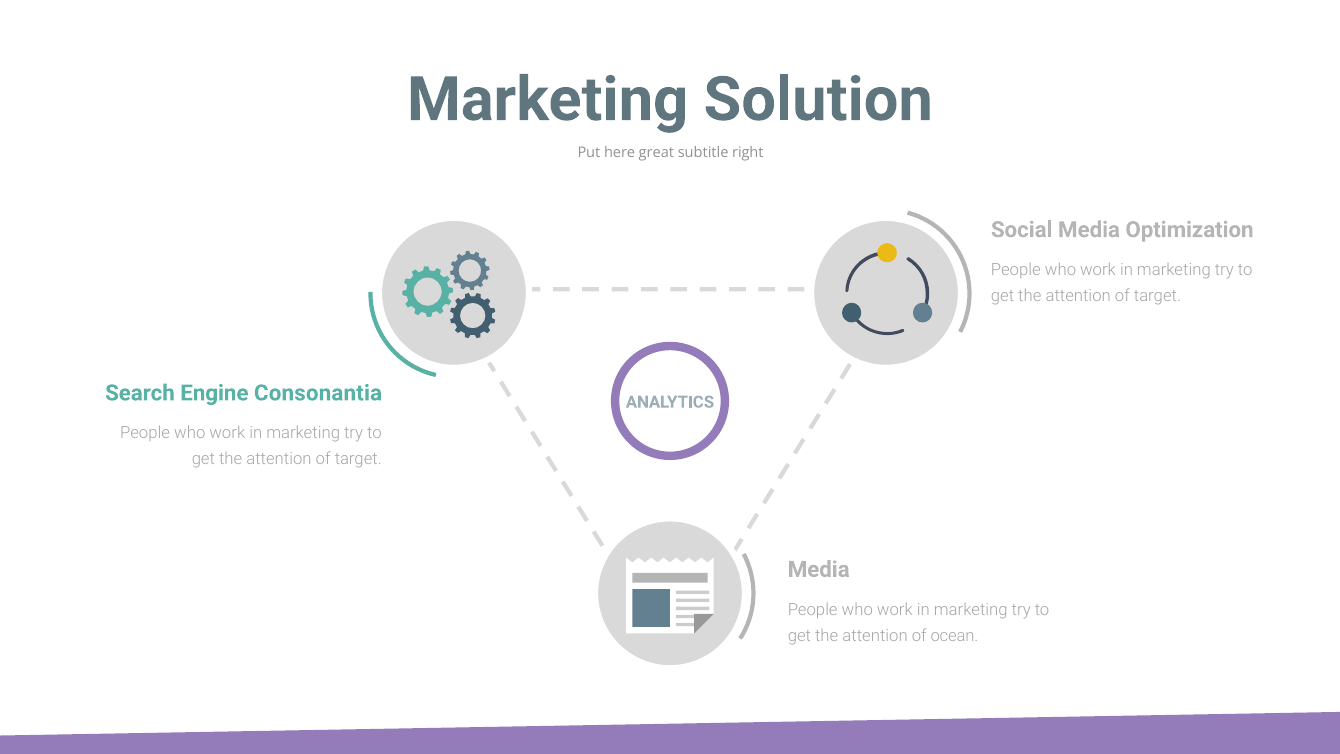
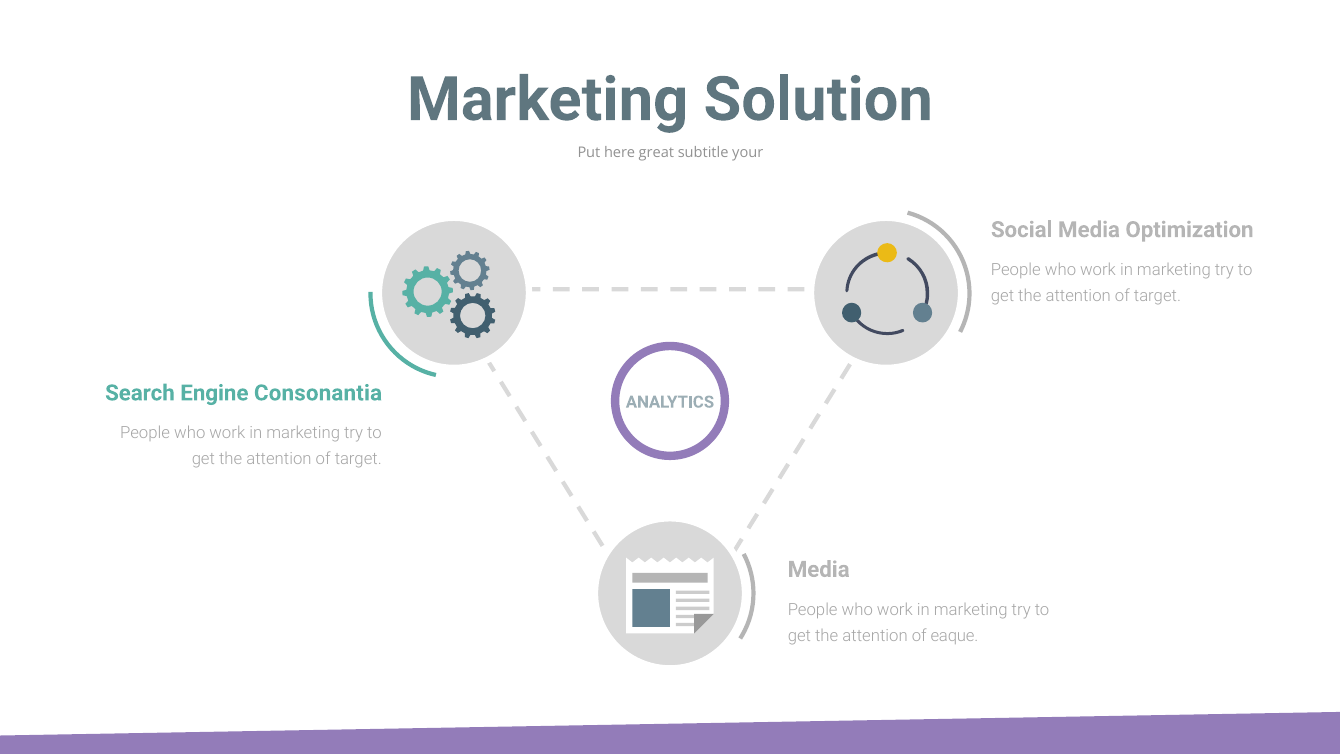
right: right -> your
ocean: ocean -> eaque
